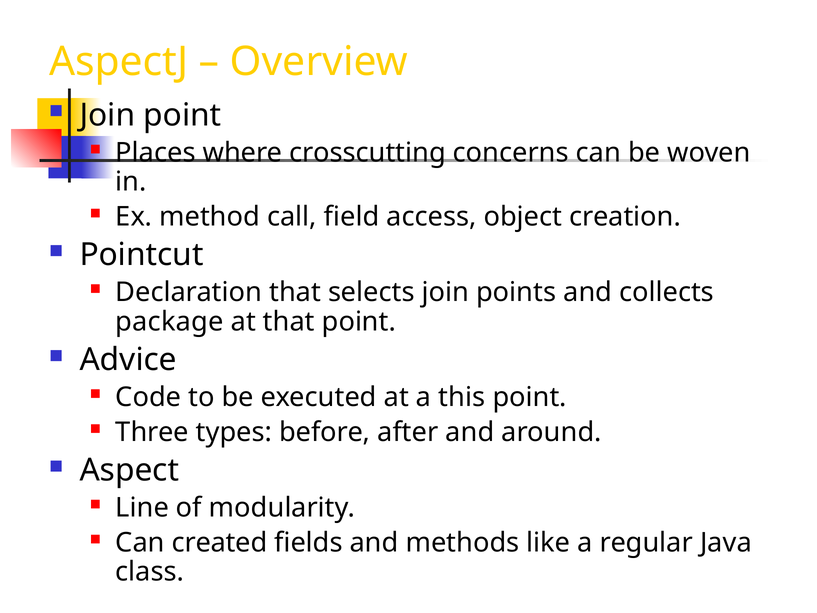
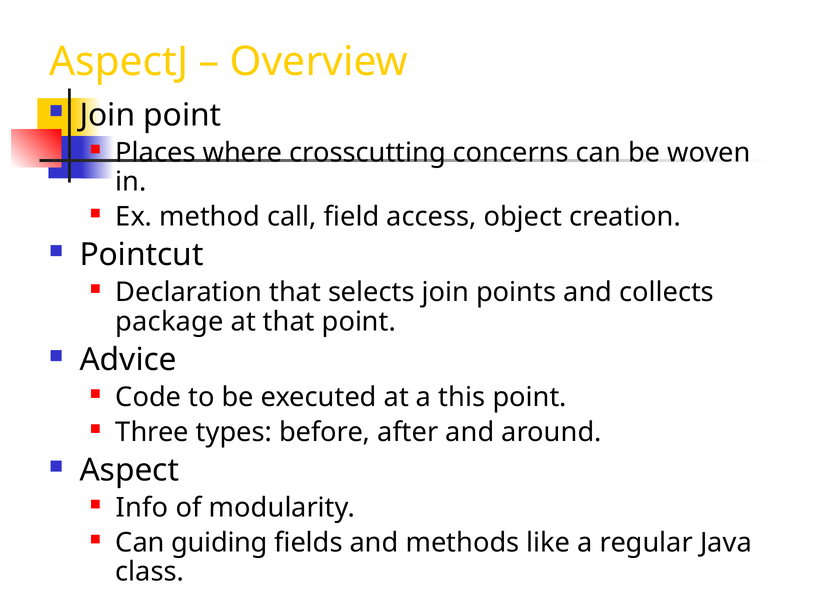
Line: Line -> Info
created: created -> guiding
